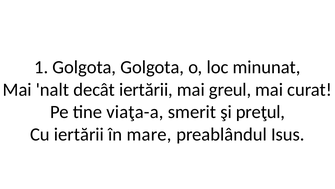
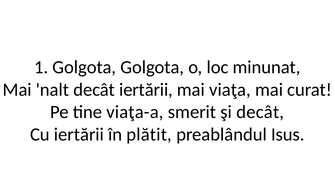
greul: greul -> viaţa
şi preţul: preţul -> decât
mare: mare -> plătit
